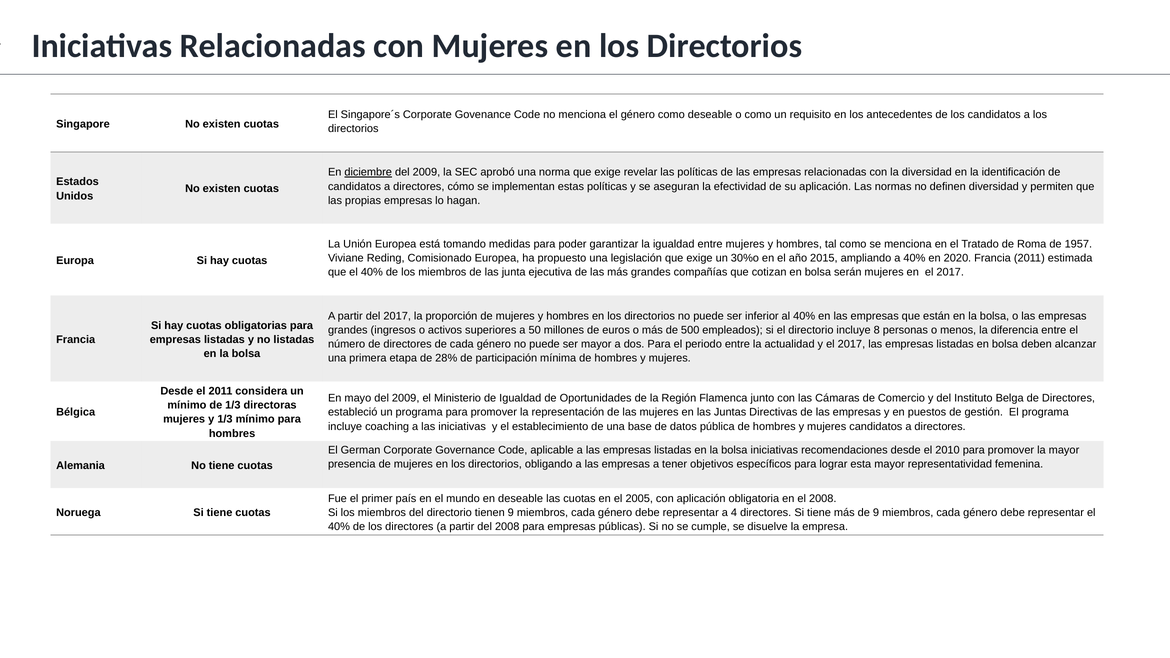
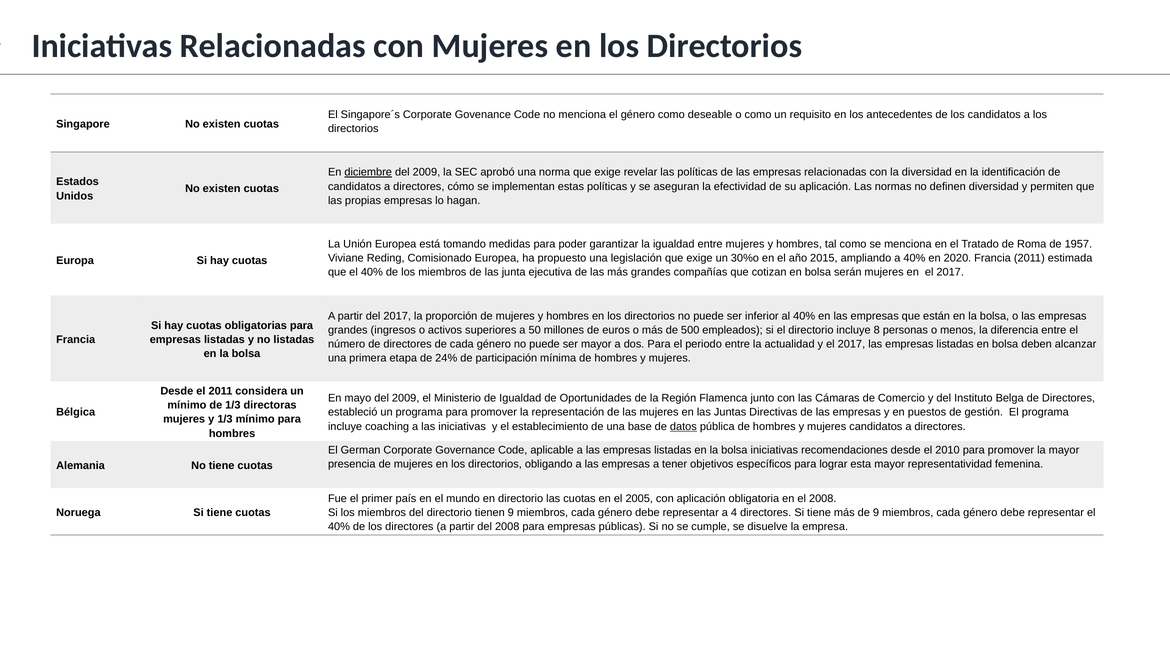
28%: 28% -> 24%
datos underline: none -> present
en deseable: deseable -> directorio
